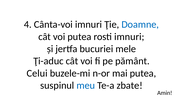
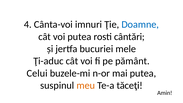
rosti imnuri: imnuri -> cântări
meu colour: blue -> orange
zbate: zbate -> tăceţi
